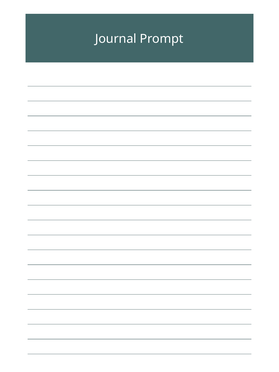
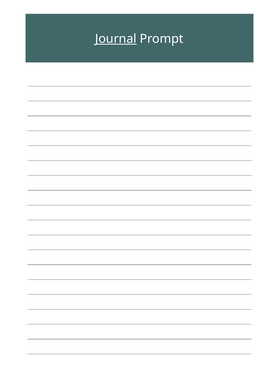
Journal underline: none -> present
